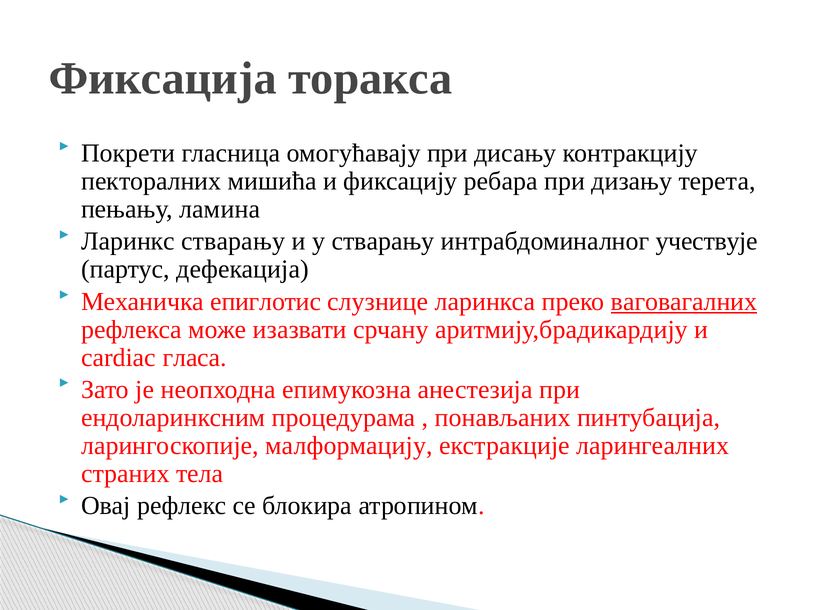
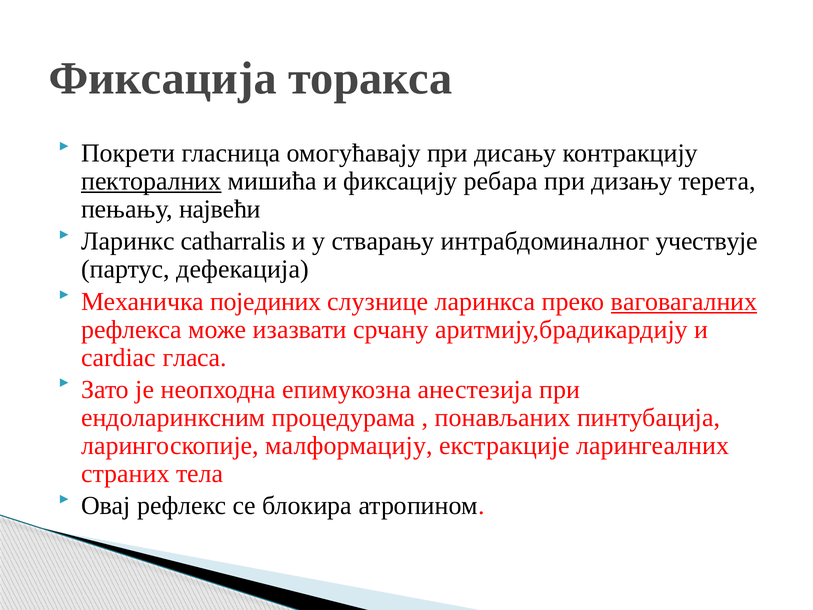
пекторалних underline: none -> present
ламина: ламина -> највећи
Ларинкс стварању: стварању -> catharralis
епиглотис: епиглотис -> појединих
